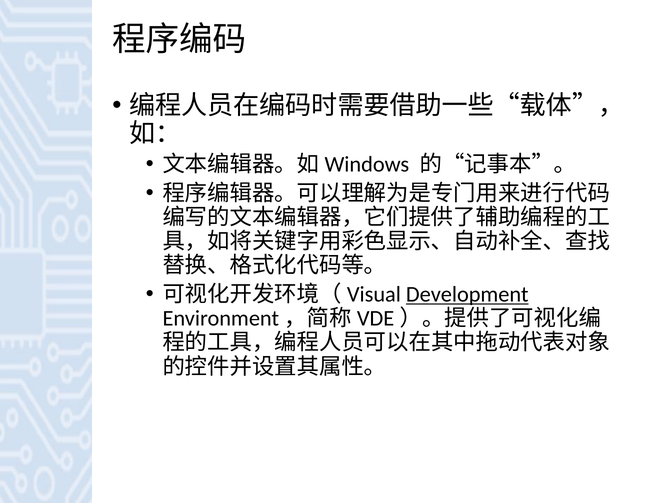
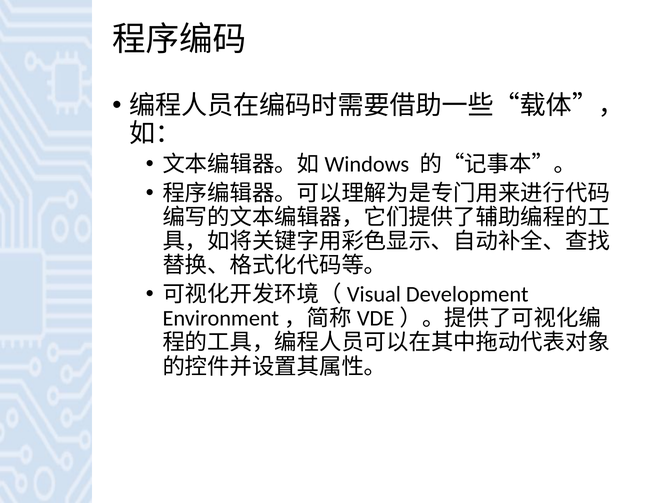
Development underline: present -> none
